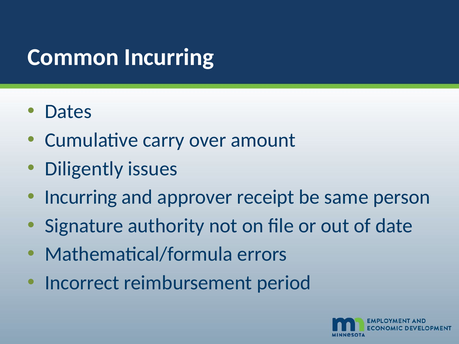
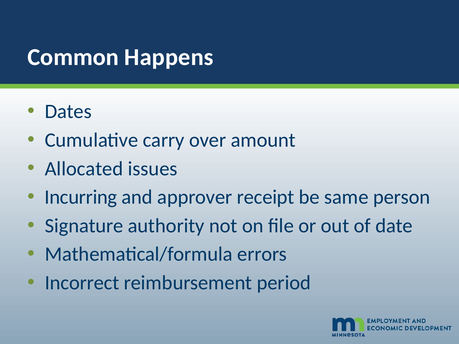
Common Incurring: Incurring -> Happens
Diligently: Diligently -> Allocated
